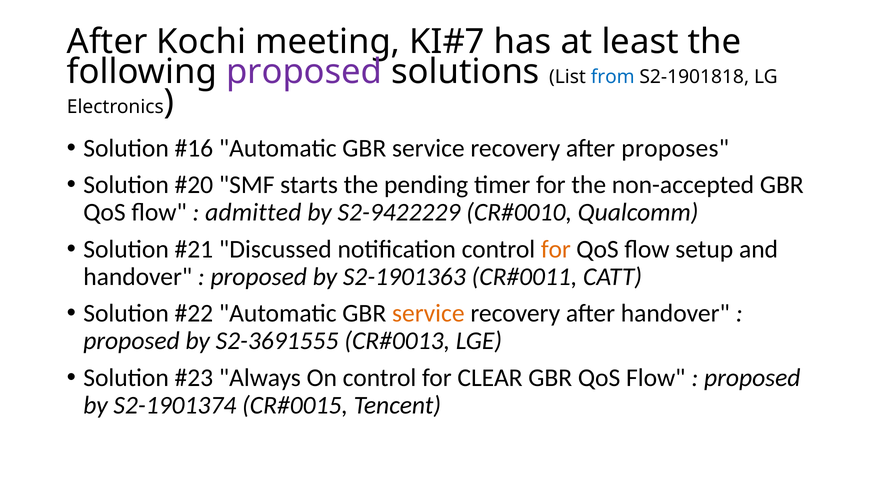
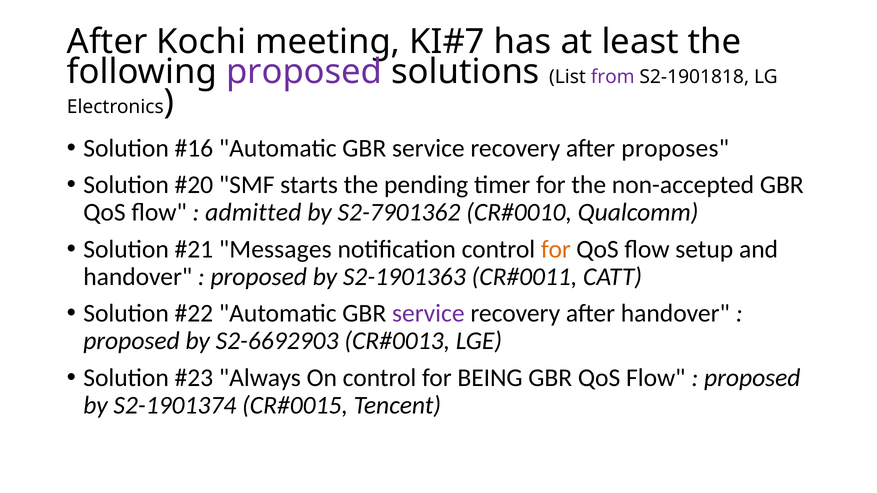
from colour: blue -> purple
S2-9422229: S2-9422229 -> S2-7901362
Discussed: Discussed -> Messages
service at (428, 314) colour: orange -> purple
S2-3691555: S2-3691555 -> S2-6692903
CLEAR: CLEAR -> BEING
